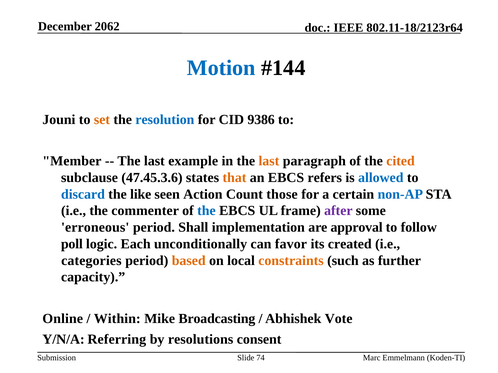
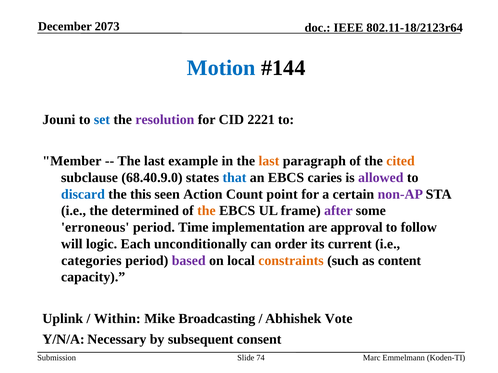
2062: 2062 -> 2073
set colour: orange -> blue
resolution colour: blue -> purple
9386: 9386 -> 2221
47.45.3.6: 47.45.3.6 -> 68.40.9.0
that colour: orange -> blue
refers: refers -> caries
allowed colour: blue -> purple
like: like -> this
those: those -> point
non-AP colour: blue -> purple
commenter: commenter -> determined
the at (206, 211) colour: blue -> orange
Shall: Shall -> Time
poll: poll -> will
favor: favor -> order
created: created -> current
based colour: orange -> purple
further: further -> content
Online: Online -> Uplink
Referring: Referring -> Necessary
resolutions: resolutions -> subsequent
